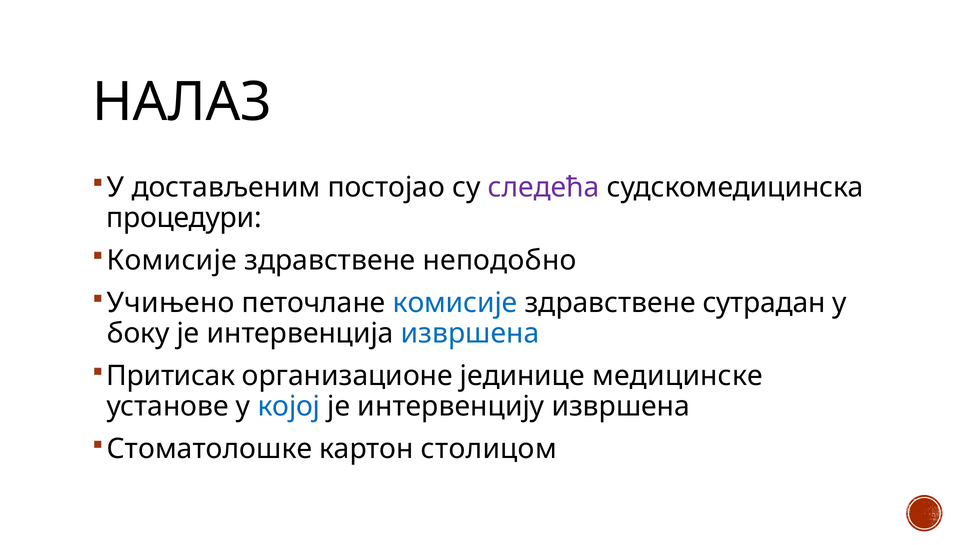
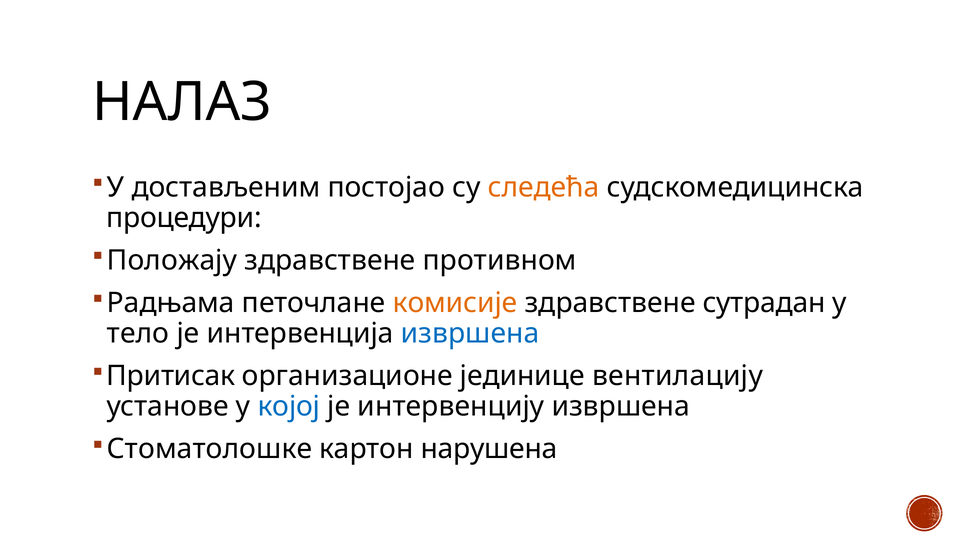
следећа colour: purple -> orange
Комисије at (172, 260): Комисије -> Положају
неподобно: неподобно -> противном
Учињено: Учињено -> Радњама
комисије at (455, 303) colour: blue -> orange
боку: боку -> тело
медицинске: медицинске -> вентилацију
столицом: столицом -> нарушена
